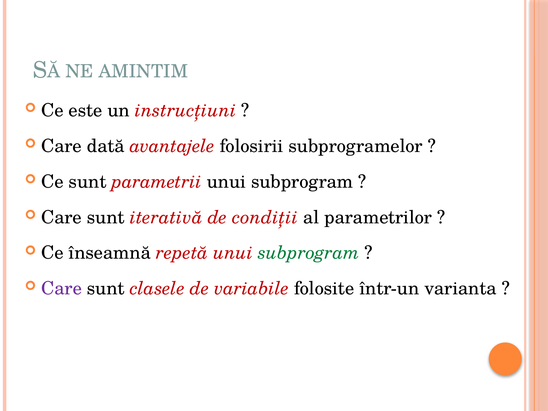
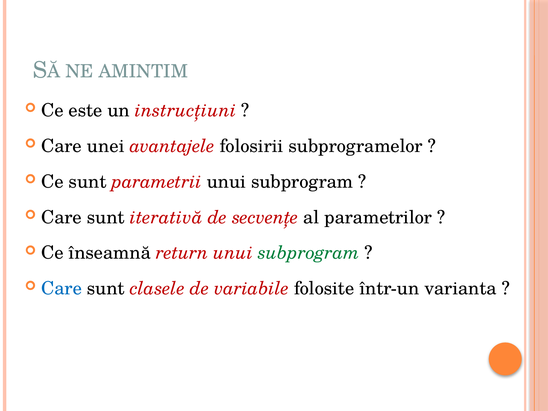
dată: dată -> unei
condiţii: condiţii -> secvenţe
repetă: repetă -> return
Care at (62, 289) colour: purple -> blue
